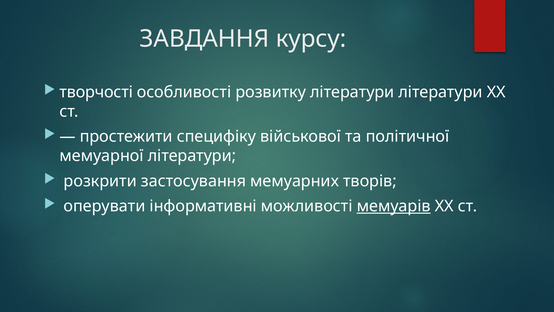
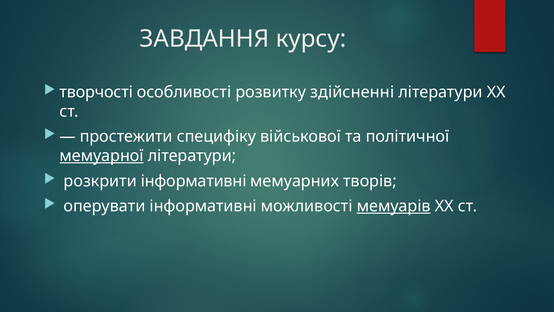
розвитку літератури: літератури -> здійсненні
мемуарної underline: none -> present
розкрити застосування: застосування -> інформативні
